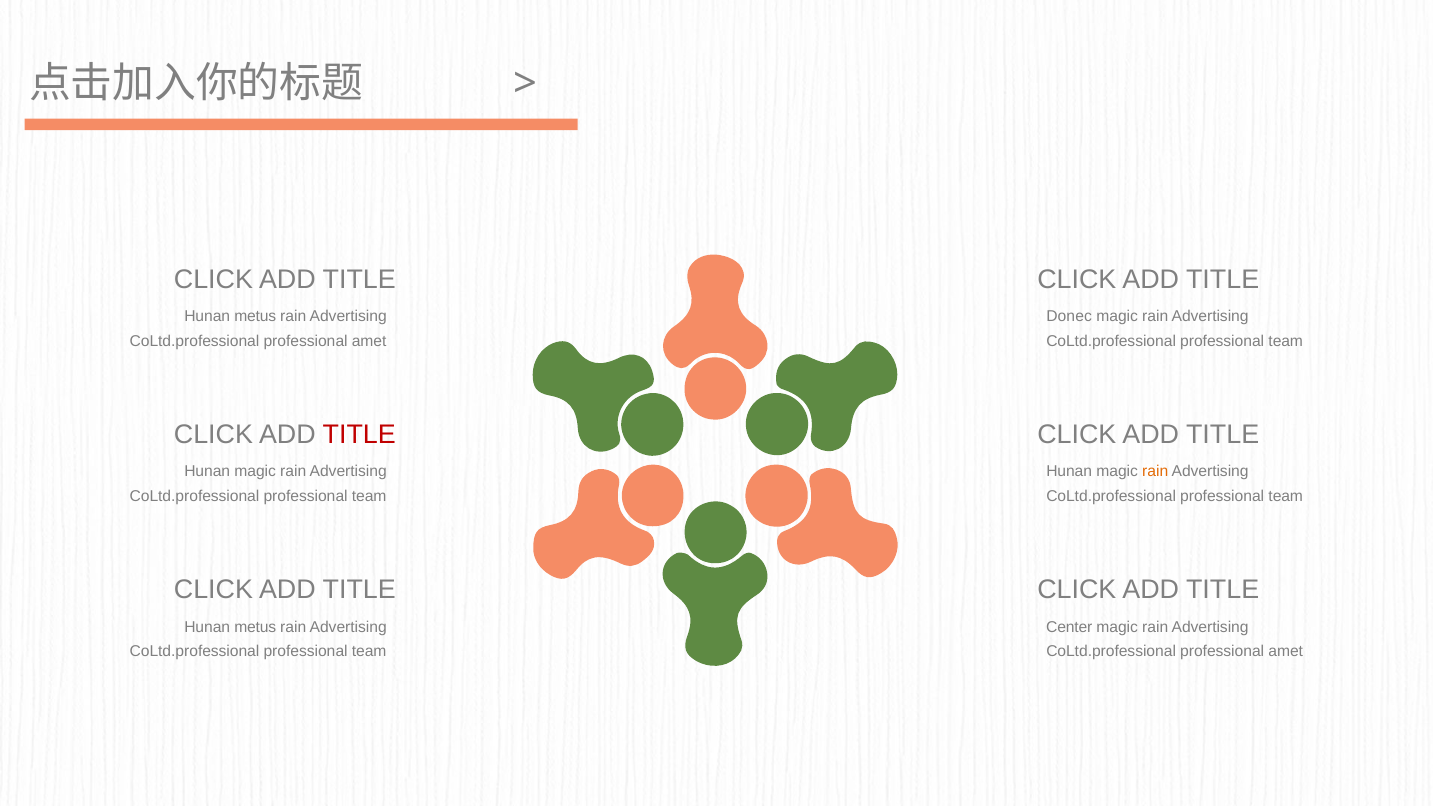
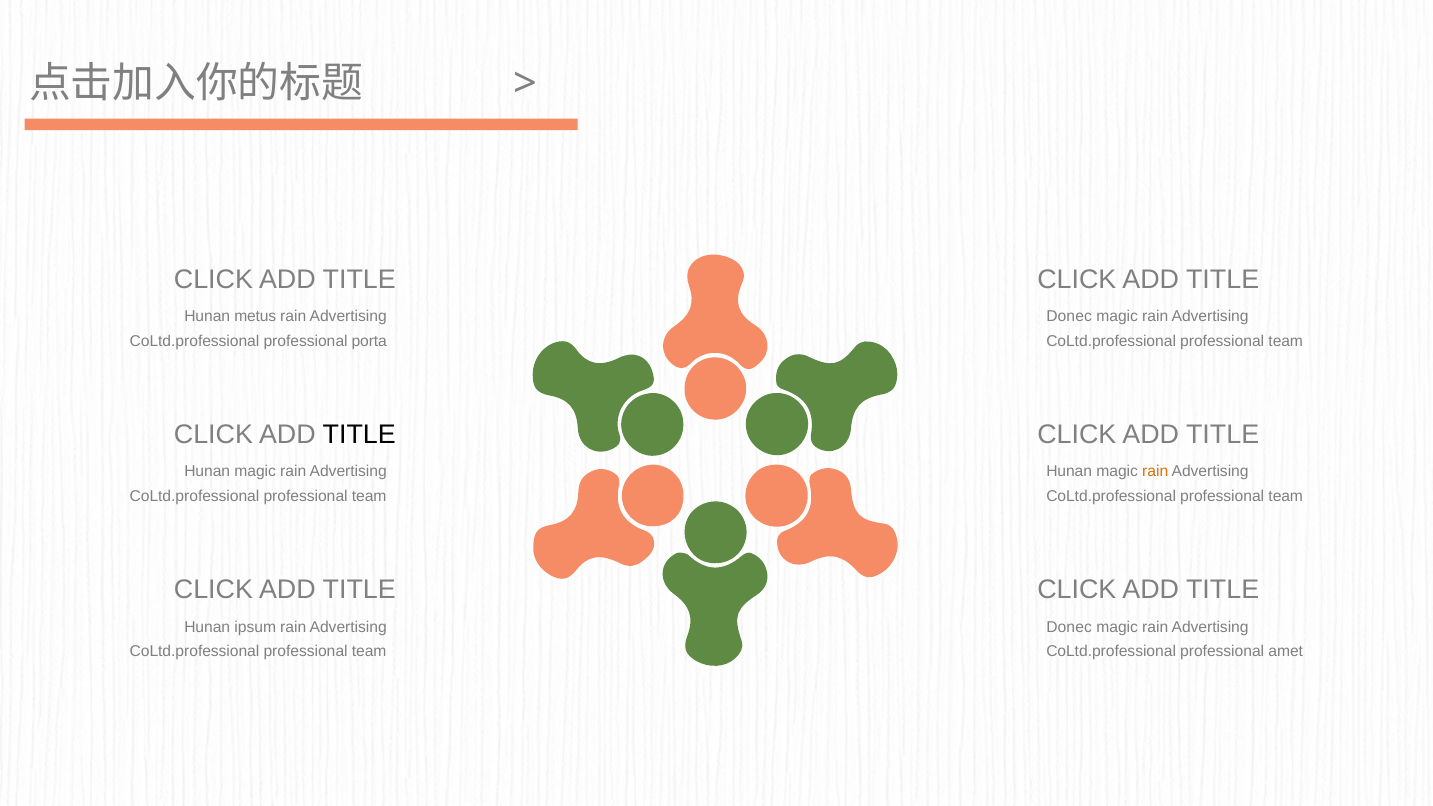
amet at (369, 341): amet -> porta
TITLE at (359, 435) colour: red -> black
metus at (255, 627): metus -> ipsum
Center at (1069, 627): Center -> Donec
